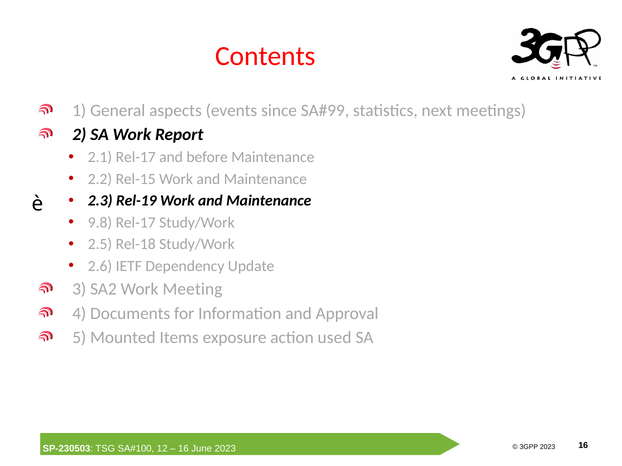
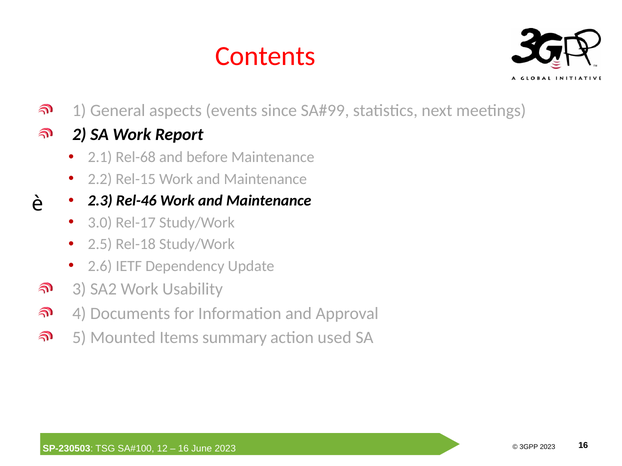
2.1 Rel-17: Rel-17 -> Rel-68
Rel-19: Rel-19 -> Rel-46
9.8: 9.8 -> 3.0
Meeting: Meeting -> Usability
exposure: exposure -> summary
